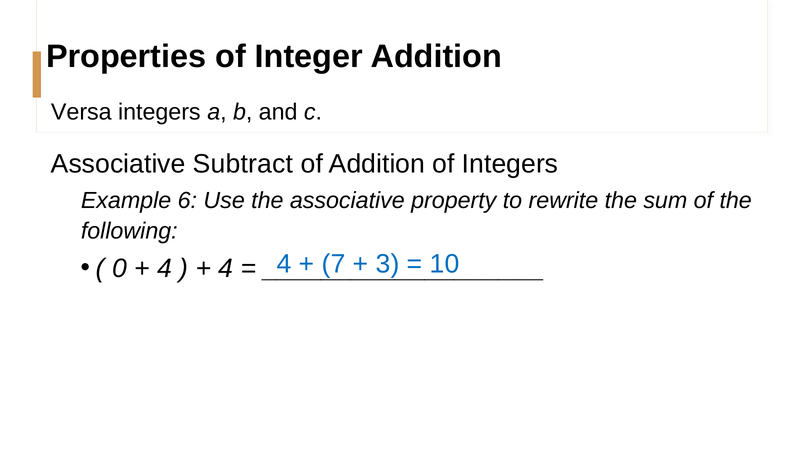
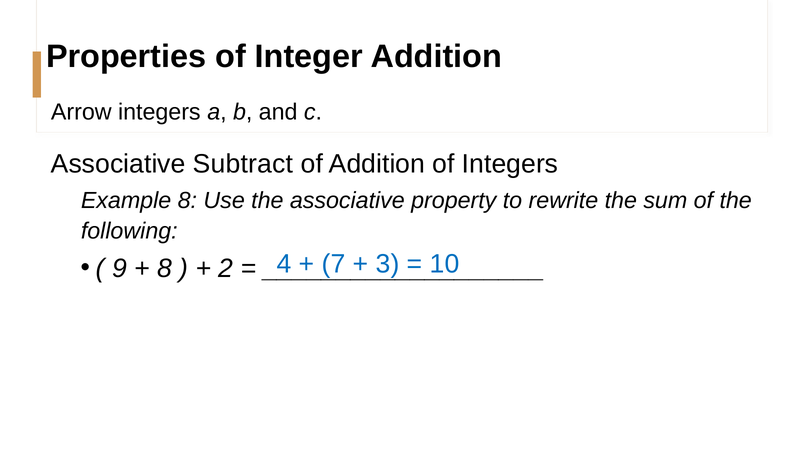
Versa: Versa -> Arrow
Example 6: 6 -> 8
0: 0 -> 9
4 at (165, 268): 4 -> 8
4 at (226, 268): 4 -> 2
